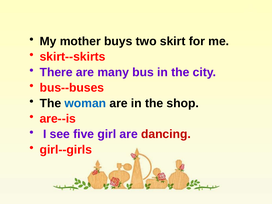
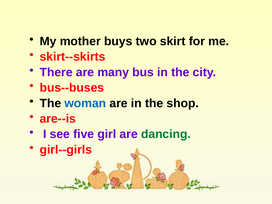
dancing colour: red -> green
